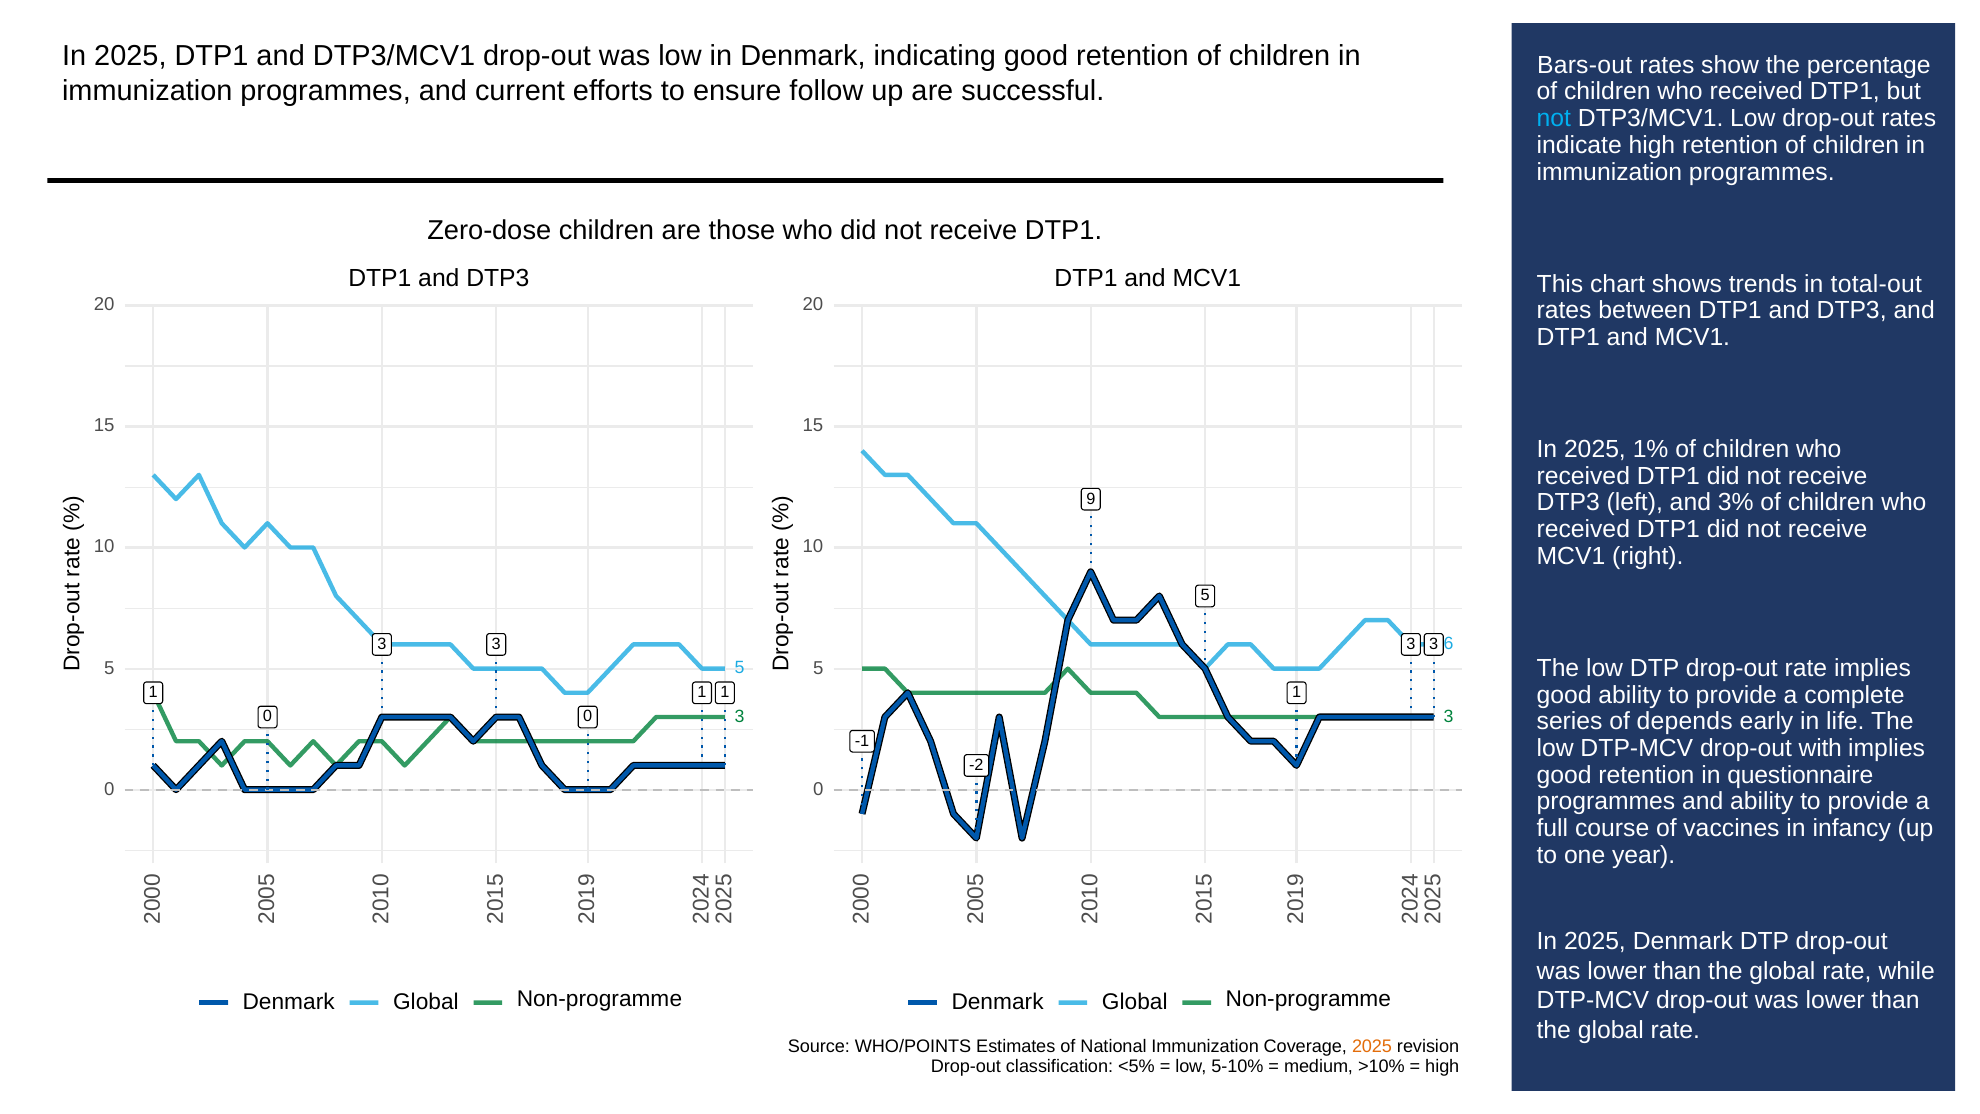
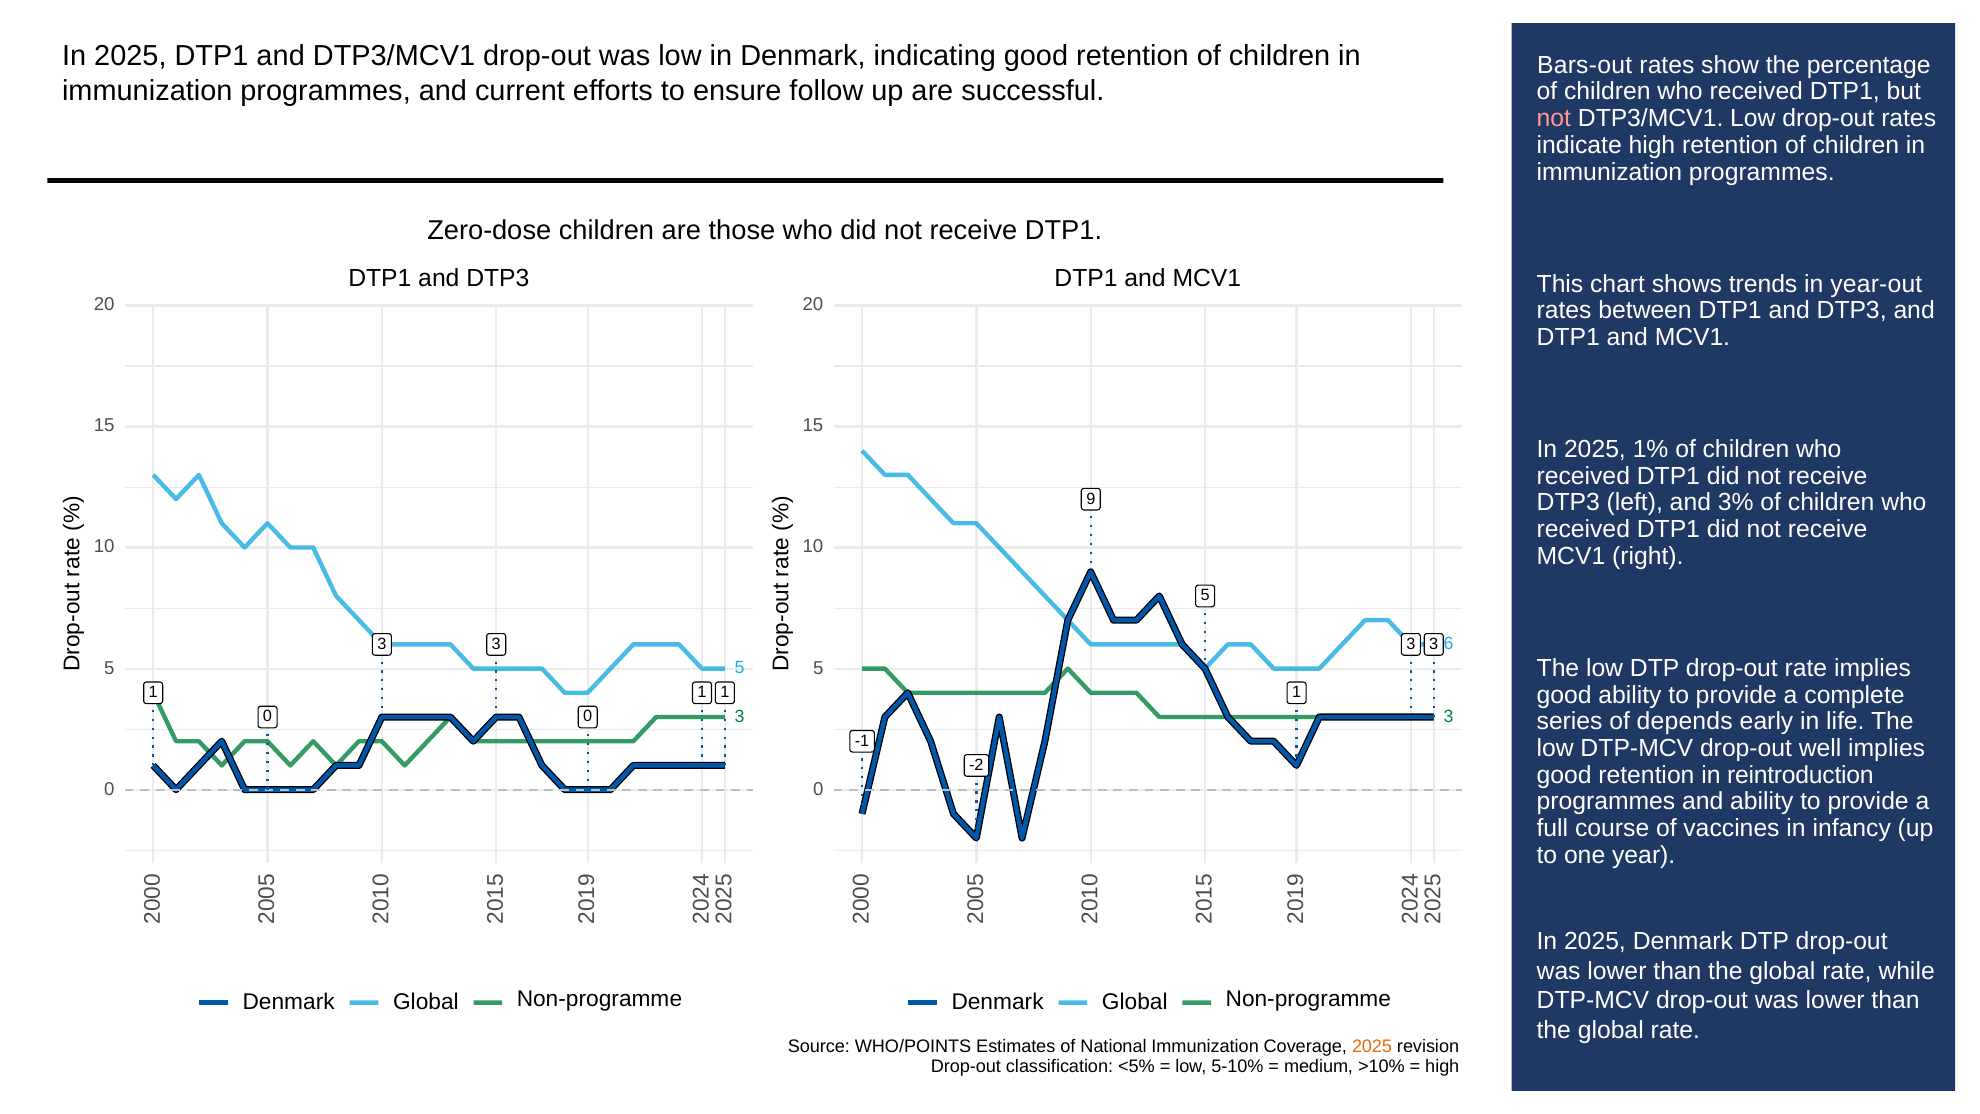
not at (1554, 119) colour: light blue -> pink
total-out: total-out -> year-out
with: with -> well
questionnaire: questionnaire -> reintroduction
